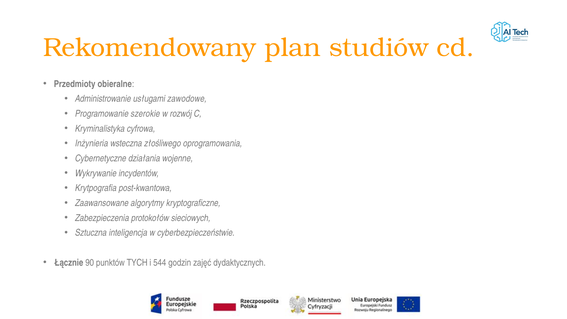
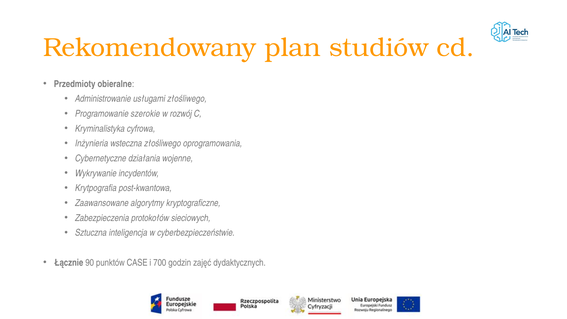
usługami zawodowe: zawodowe -> złośliwego
TYCH: TYCH -> CASE
544: 544 -> 700
